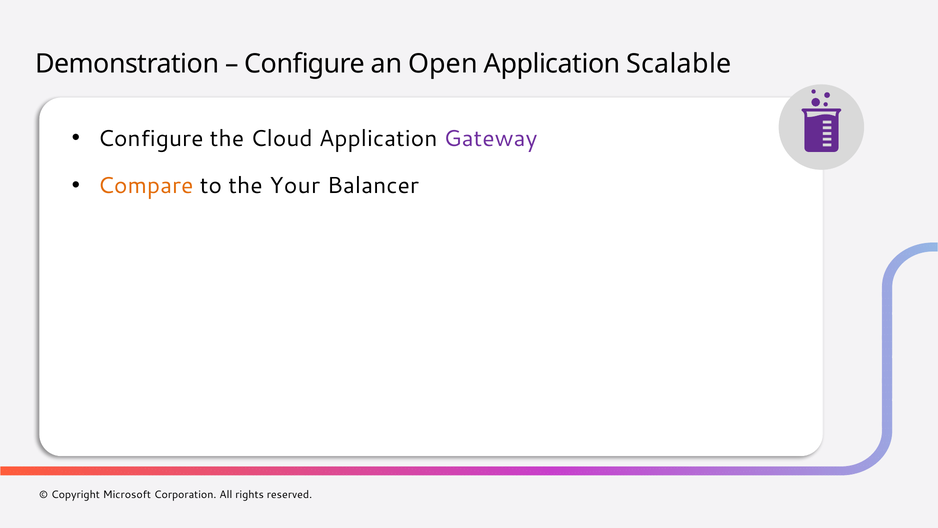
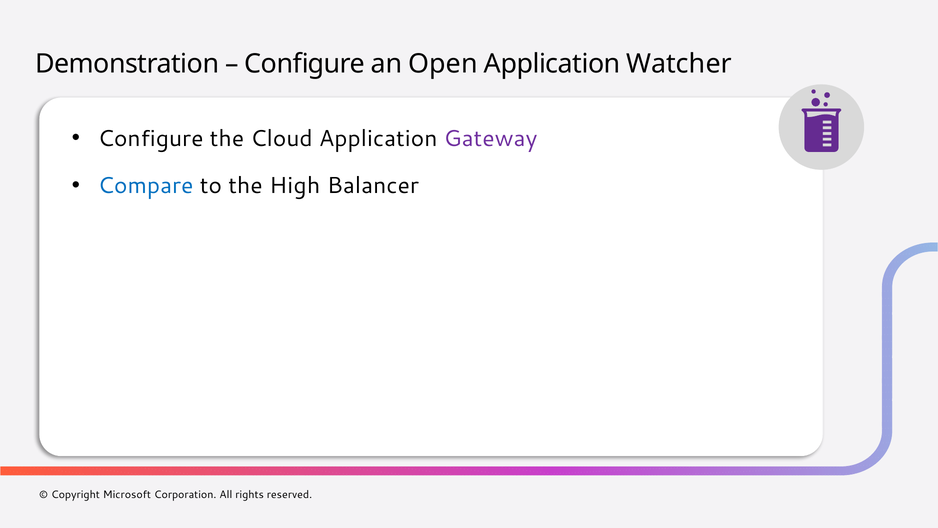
Scalable: Scalable -> Watcher
Compare colour: orange -> blue
Your: Your -> High
